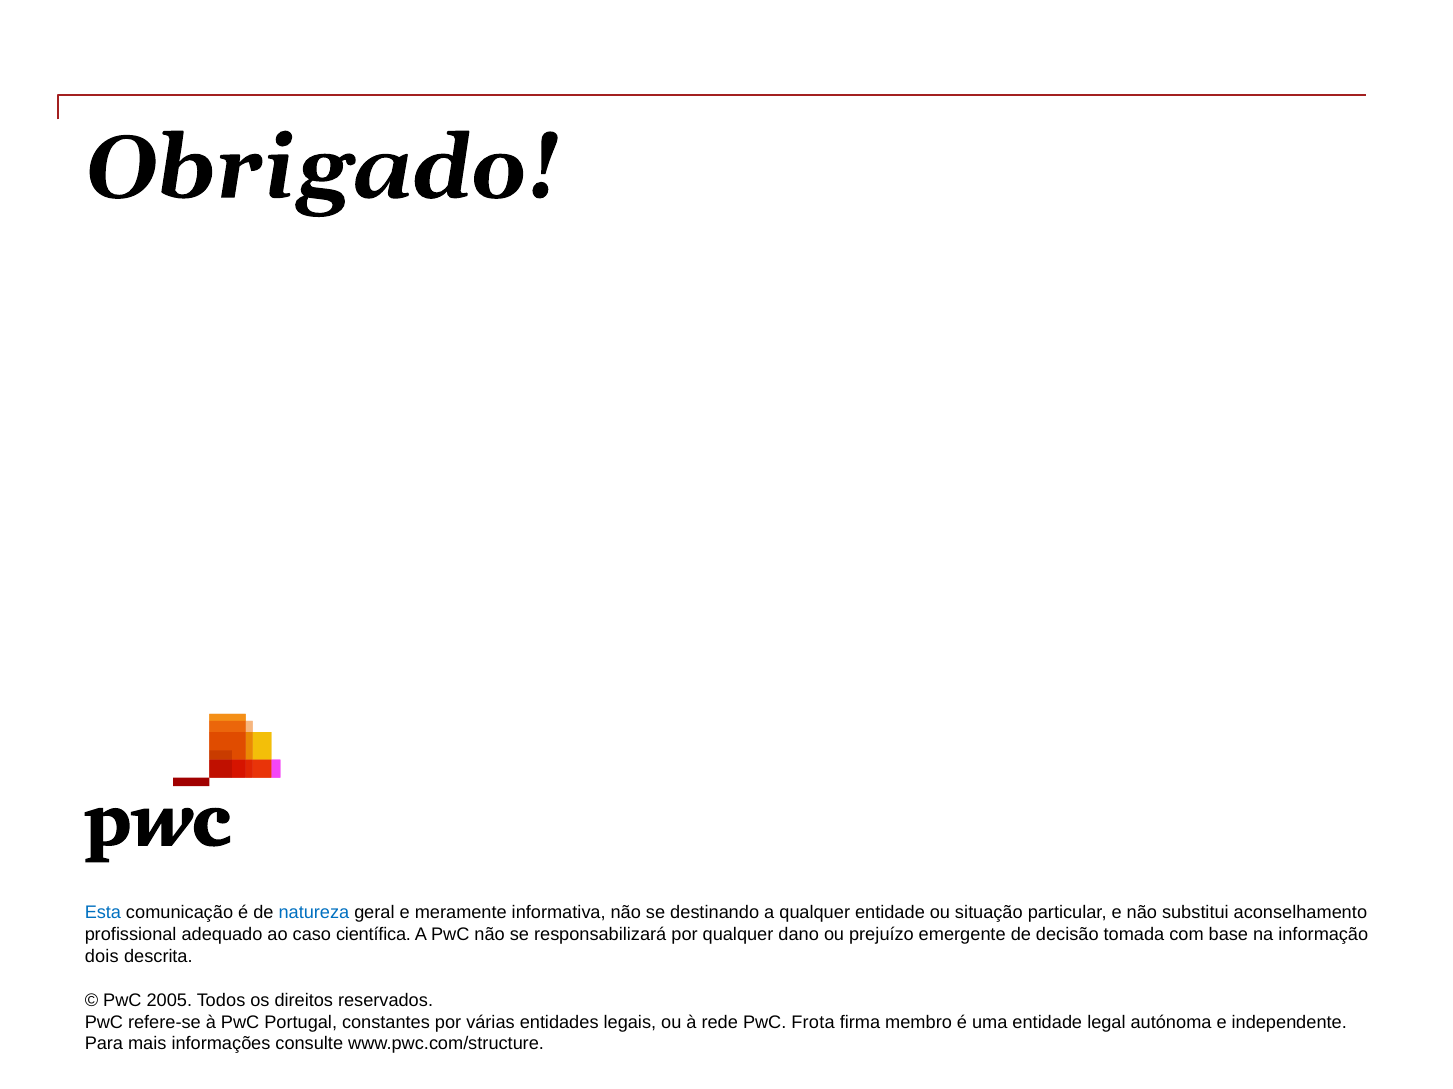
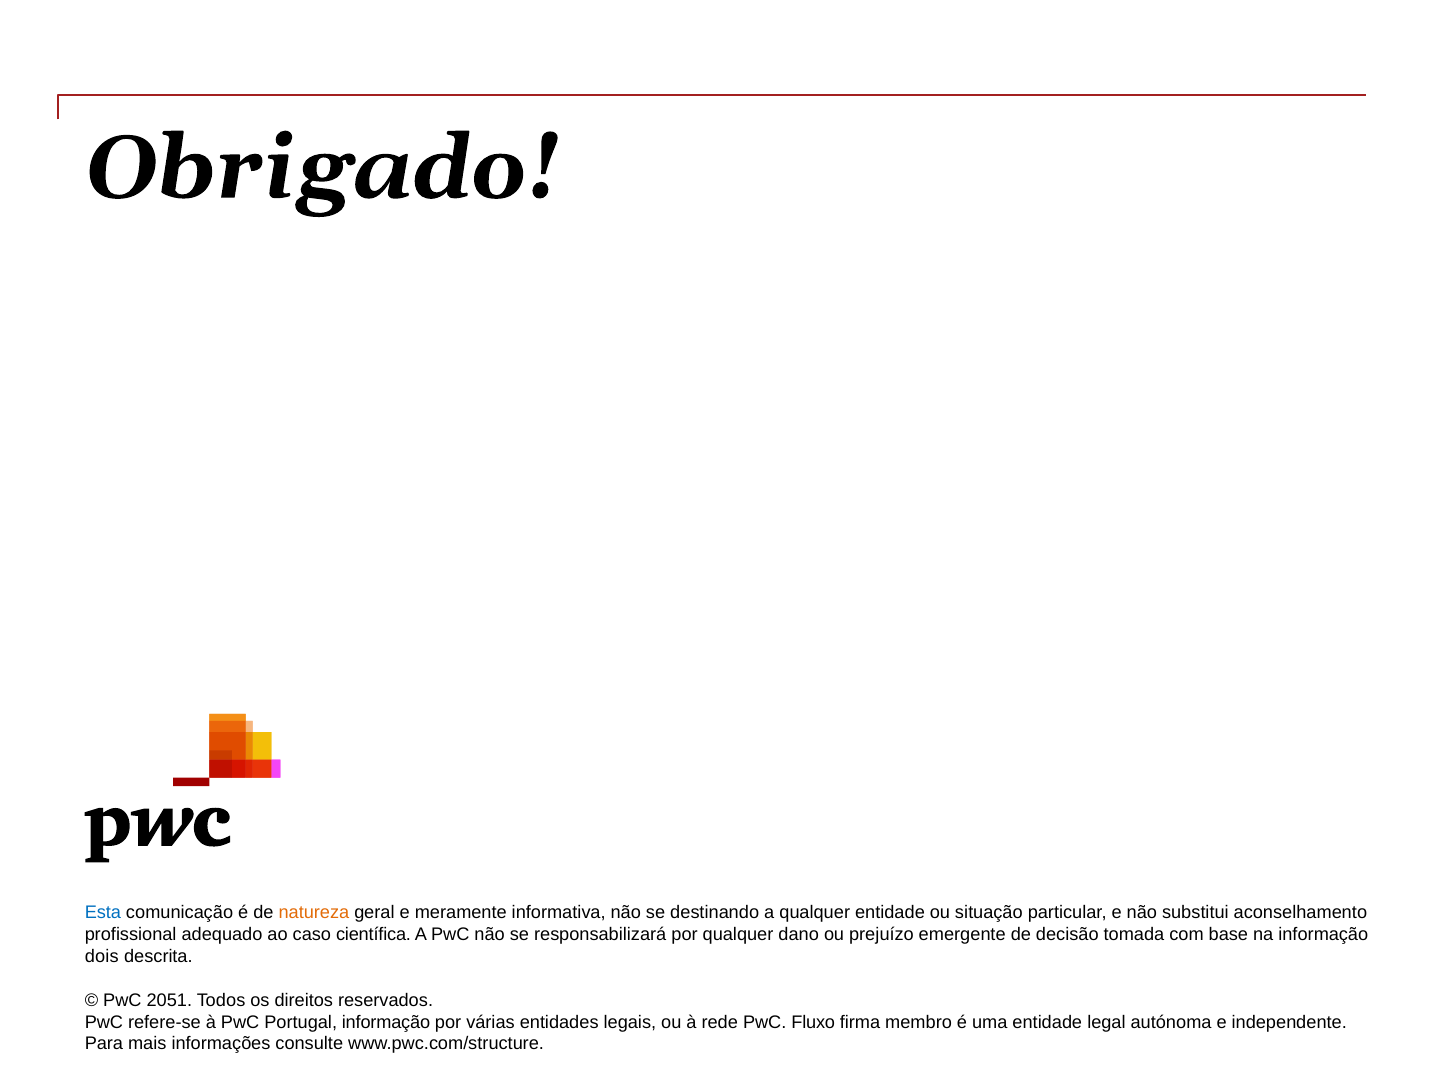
natureza colour: blue -> orange
2005: 2005 -> 2051
Portugal constantes: constantes -> informação
Frota: Frota -> Fluxo
